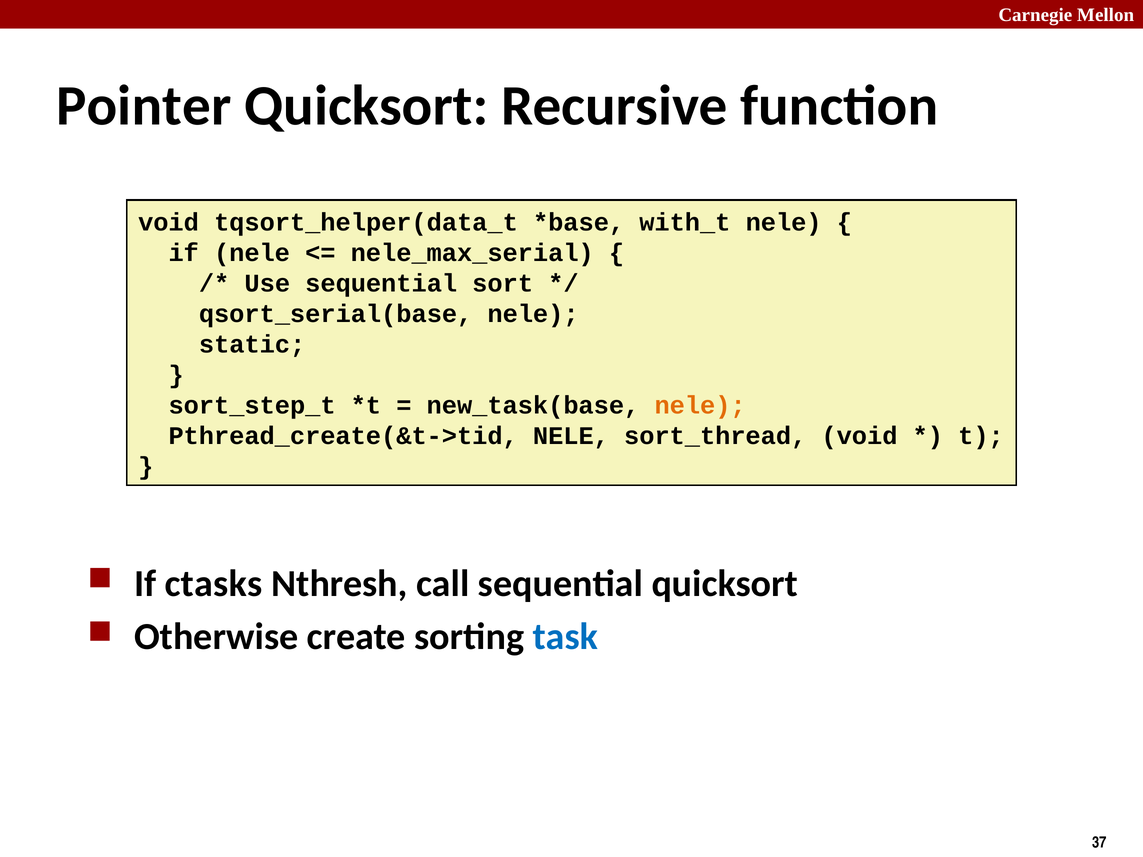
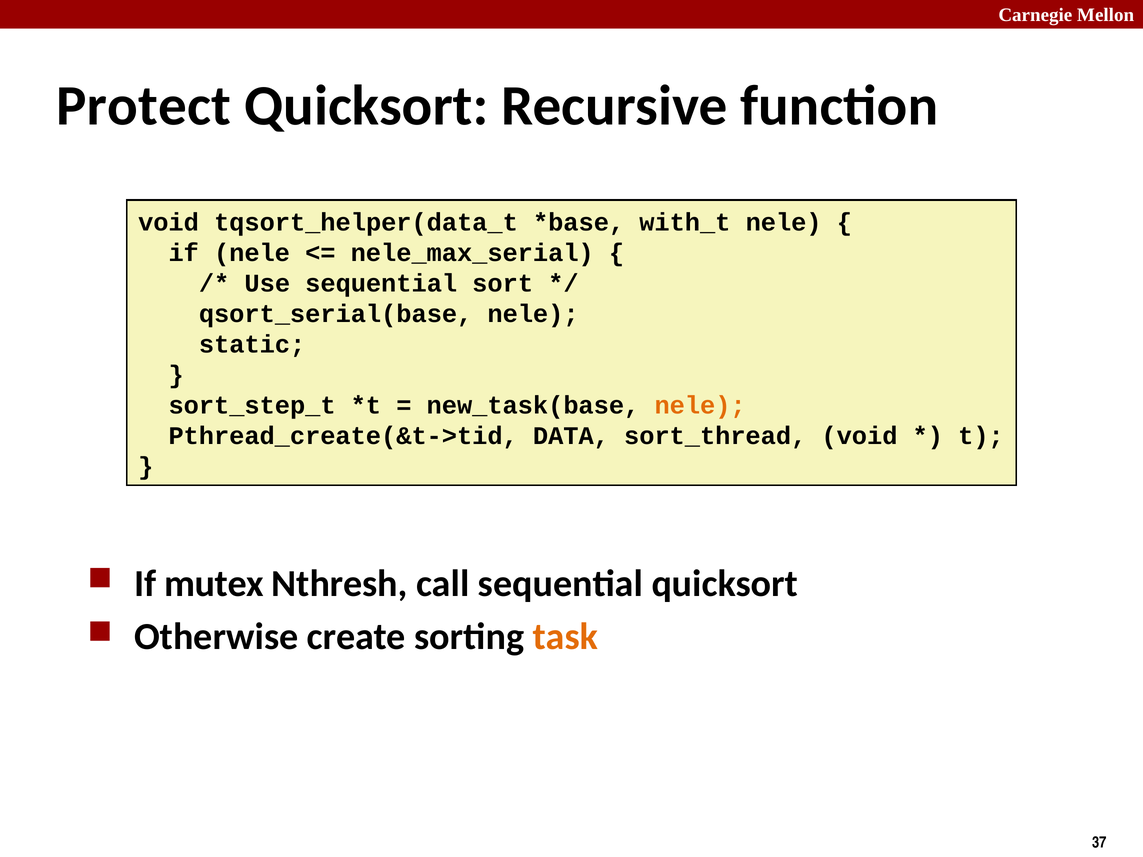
Pointer: Pointer -> Protect
Pthread_create(&t->tid NELE: NELE -> DATA
ctasks: ctasks -> mutex
task colour: blue -> orange
